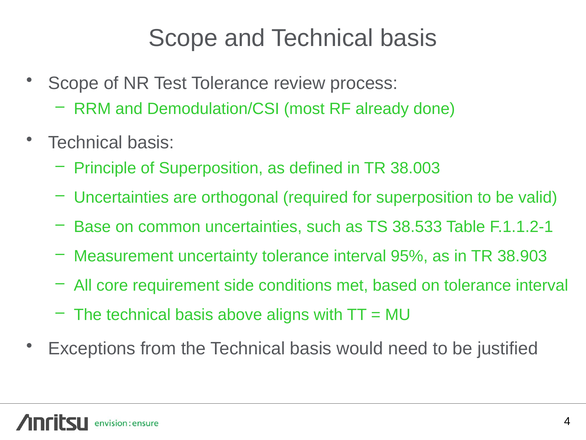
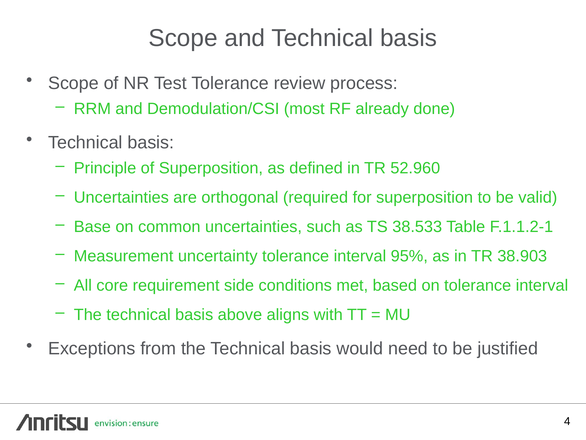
38.003: 38.003 -> 52.960
